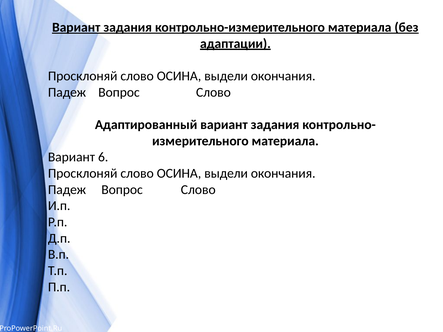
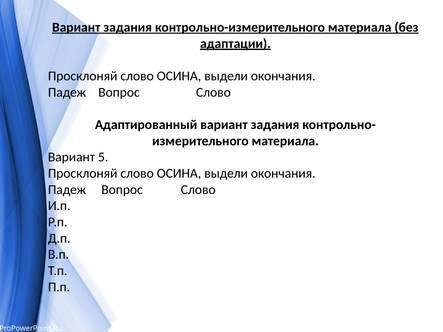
6: 6 -> 5
